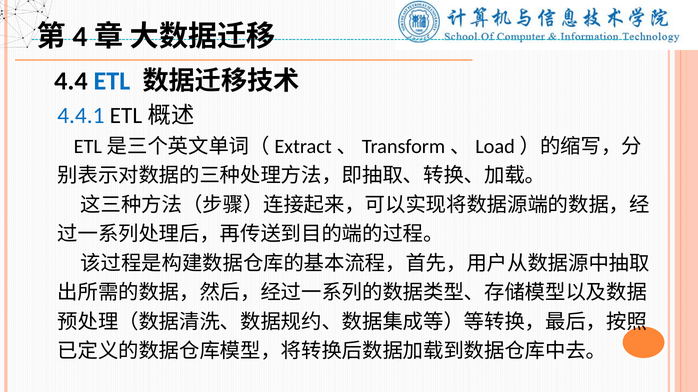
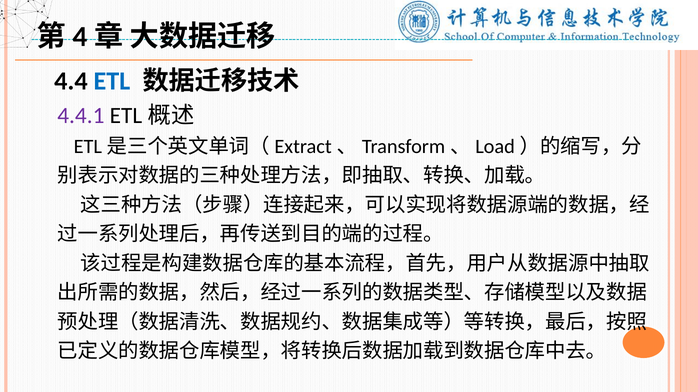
4.4.1 colour: blue -> purple
